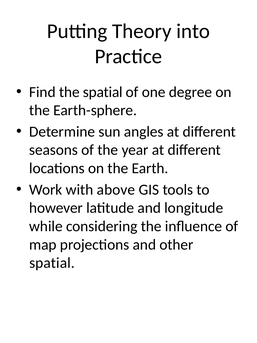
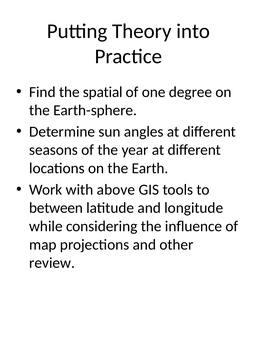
however: however -> between
spatial at (52, 263): spatial -> review
